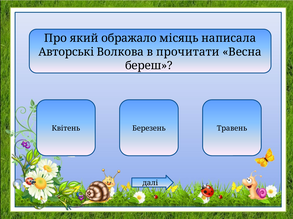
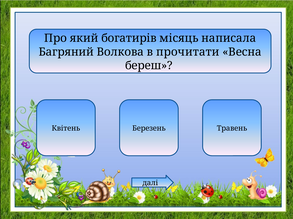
ображало: ображало -> богатирів
Авторські: Авторські -> Багряний
